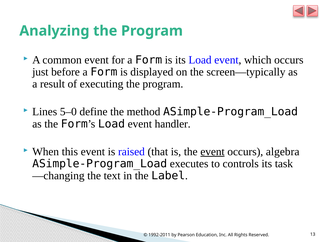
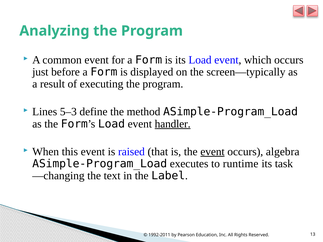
5–0: 5–0 -> 5–3
handler underline: none -> present
controls: controls -> runtime
